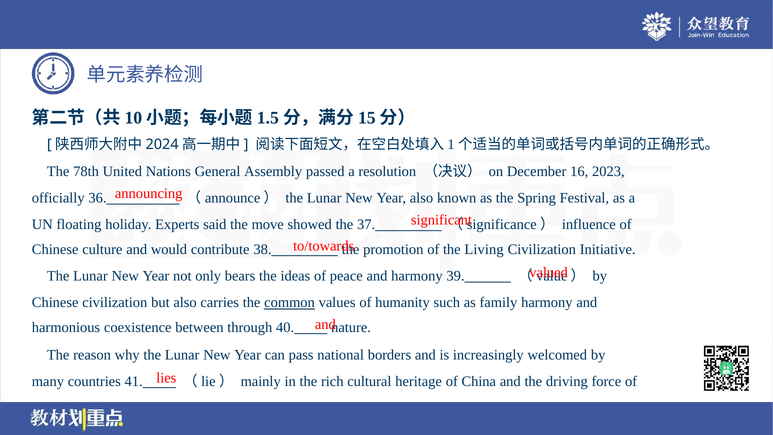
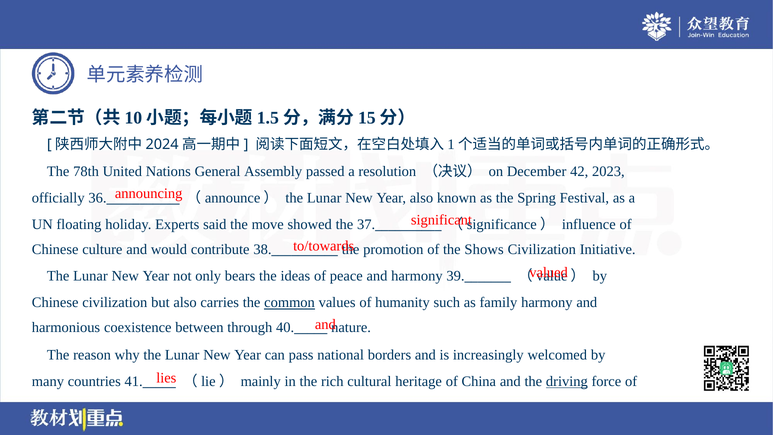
16: 16 -> 42
Living: Living -> Shows
driving underline: none -> present
